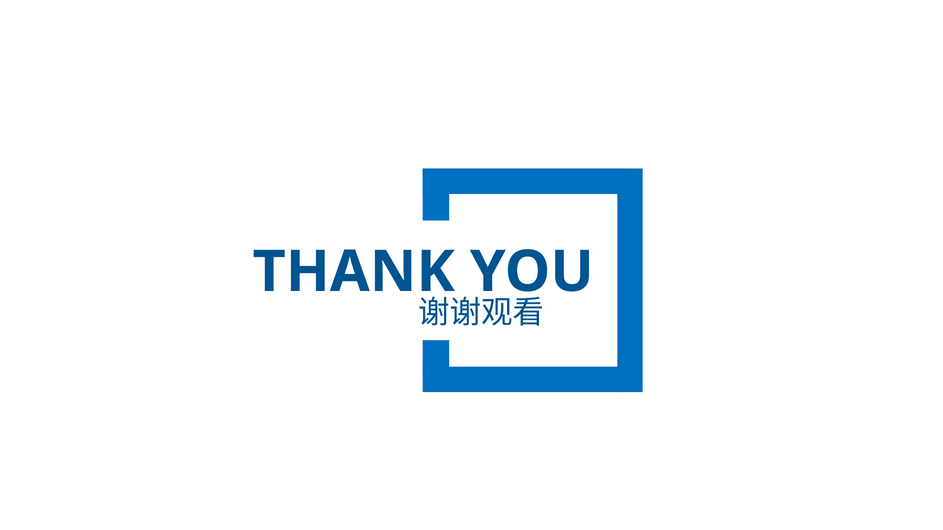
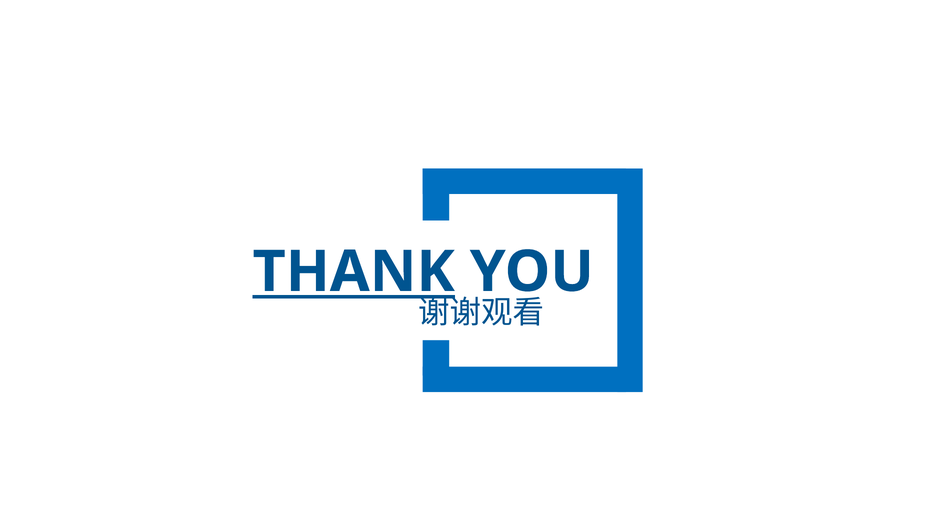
THANK underline: none -> present
